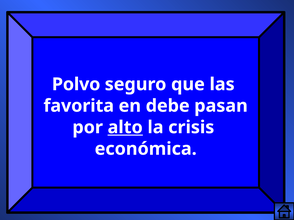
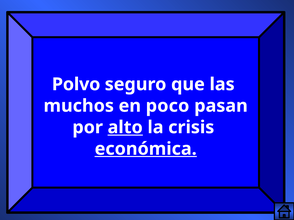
favorita: favorita -> muchos
debe: debe -> poco
económica underline: none -> present
